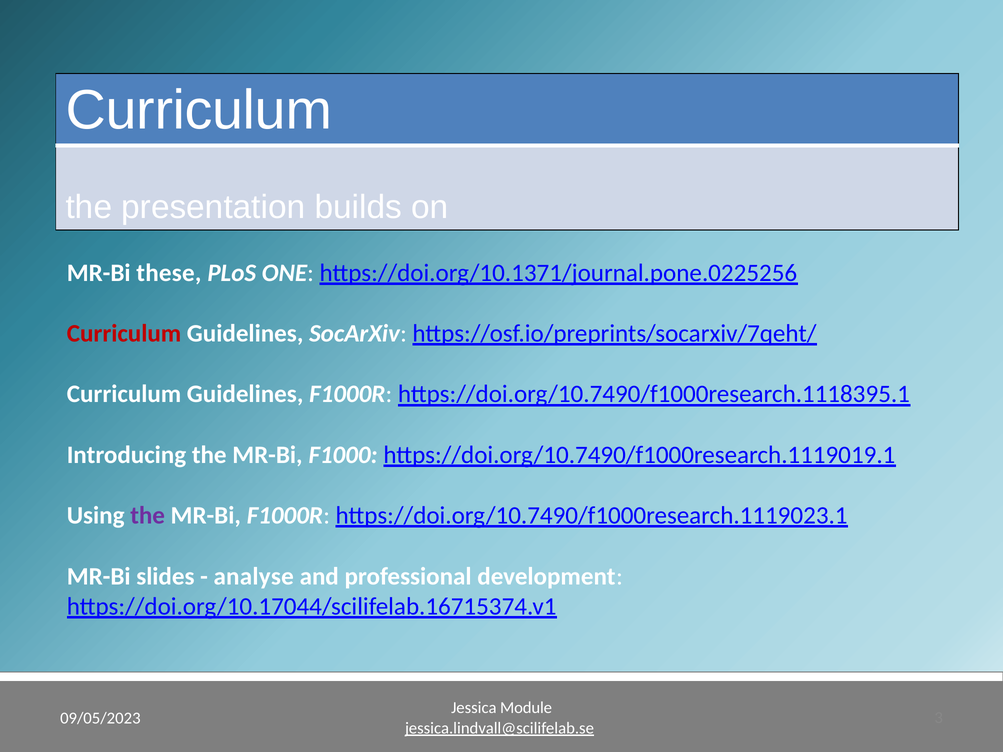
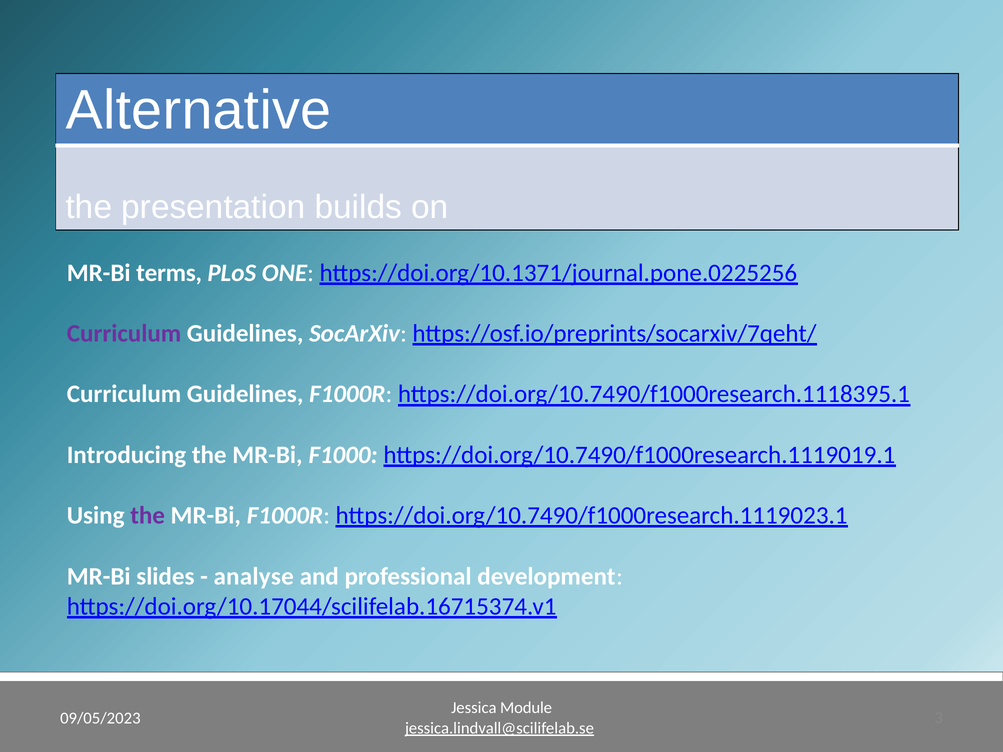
Curriculum at (199, 110): Curriculum -> Alternative
these: these -> terms
Curriculum at (124, 334) colour: red -> purple
